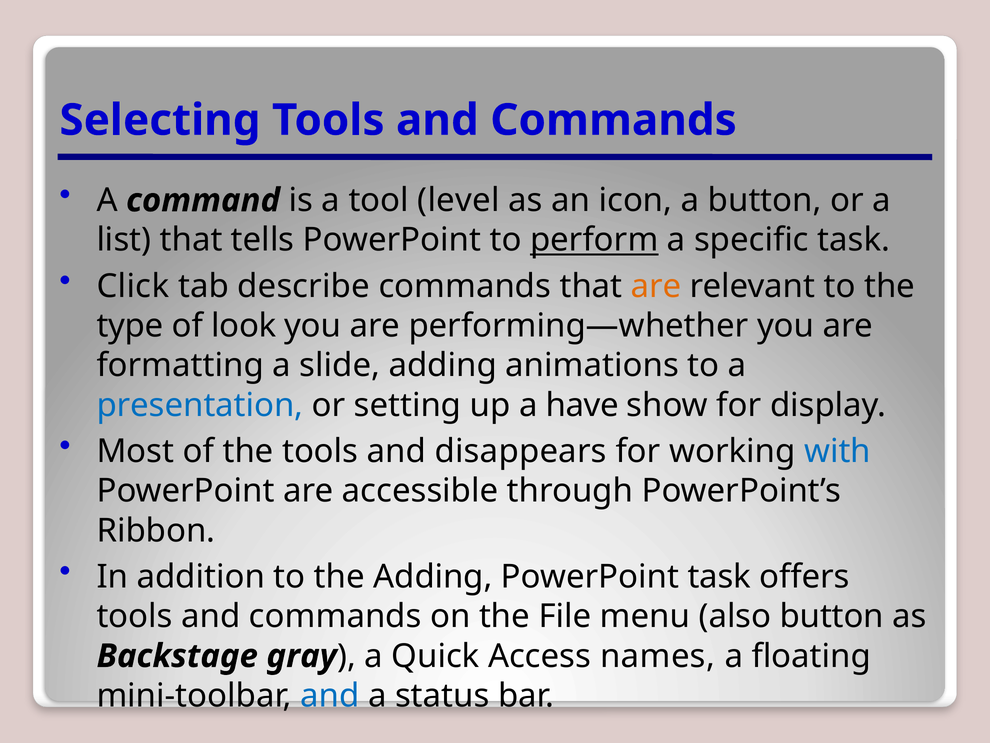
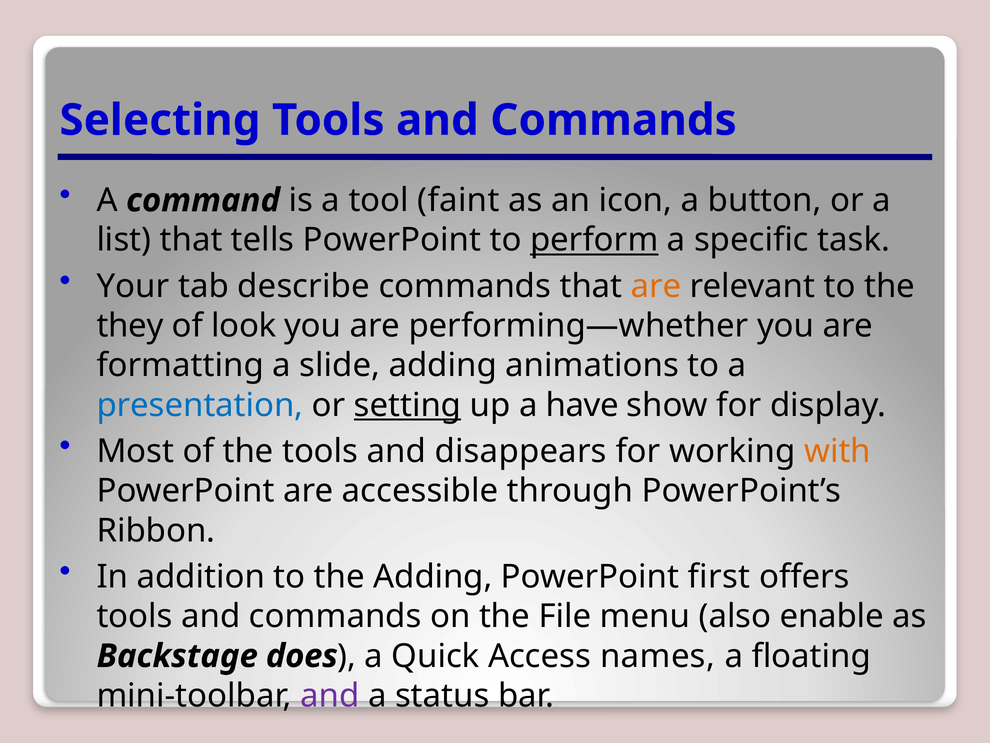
level: level -> faint
Click: Click -> Your
type: type -> they
setting underline: none -> present
with colour: blue -> orange
PowerPoint task: task -> first
also button: button -> enable
gray: gray -> does
and at (330, 695) colour: blue -> purple
